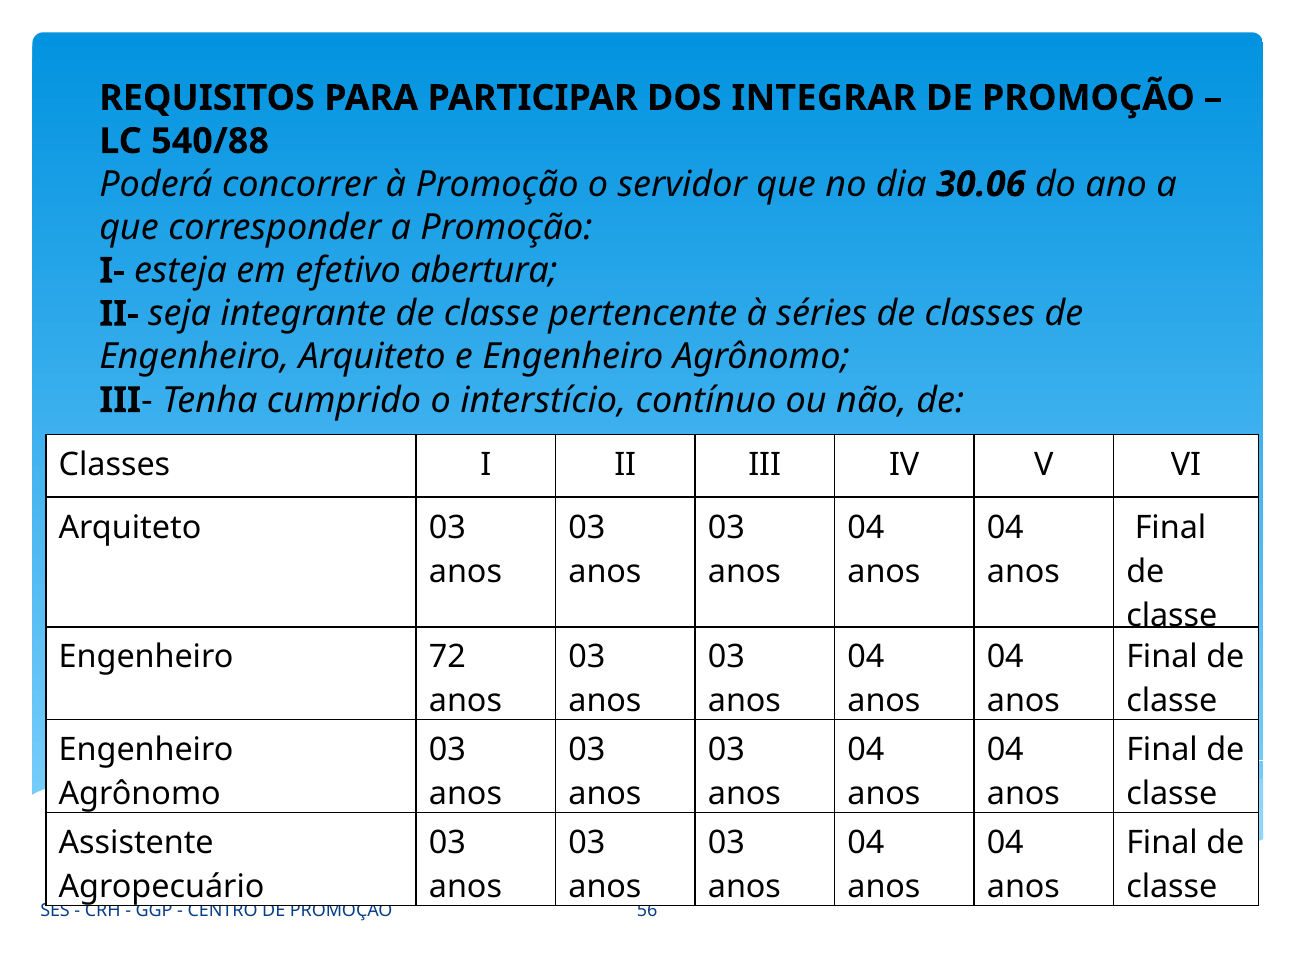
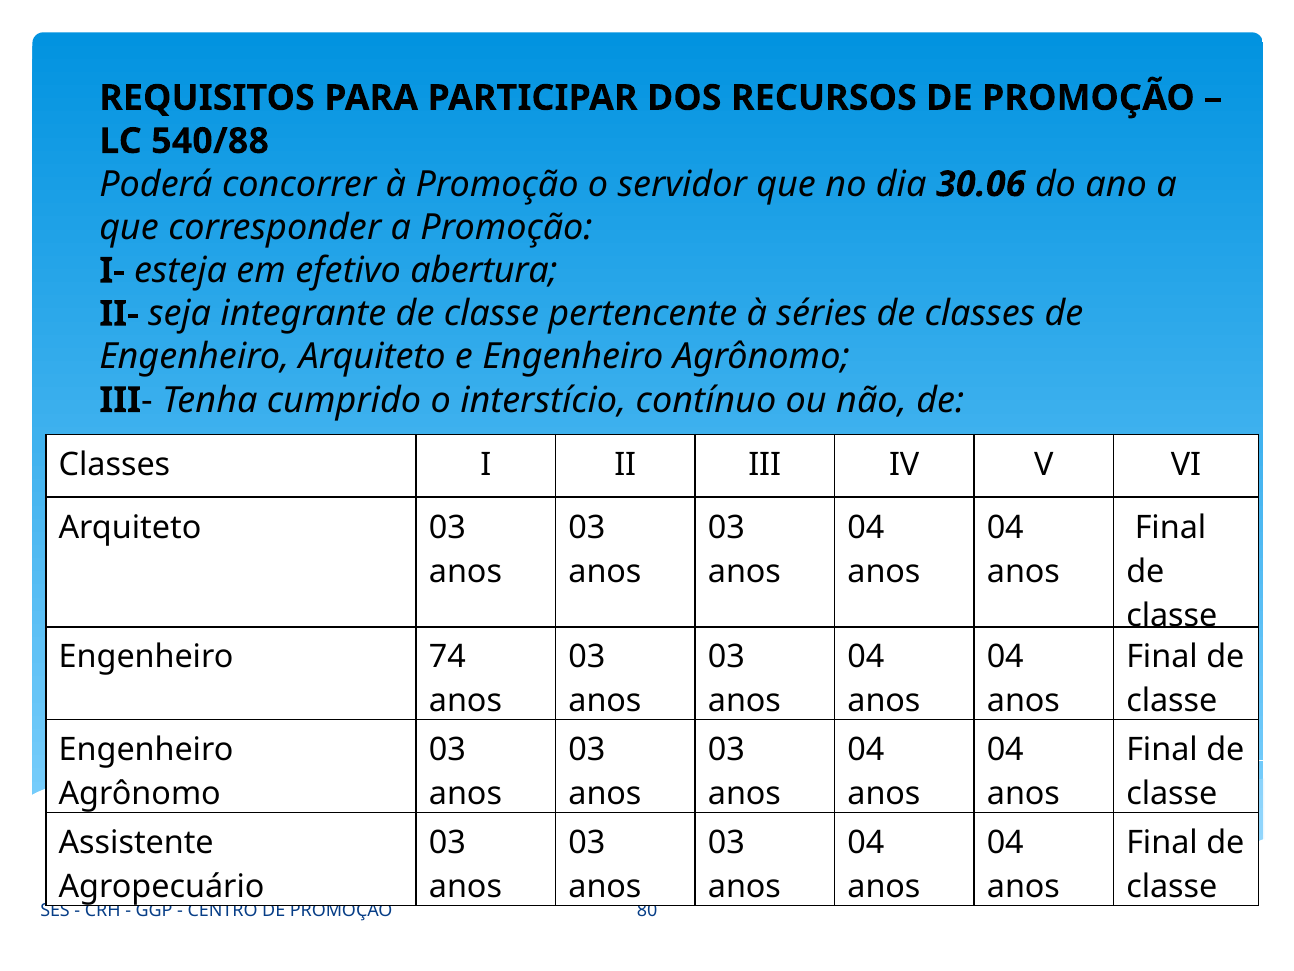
INTEGRAR: INTEGRAR -> RECURSOS
72: 72 -> 74
56: 56 -> 80
